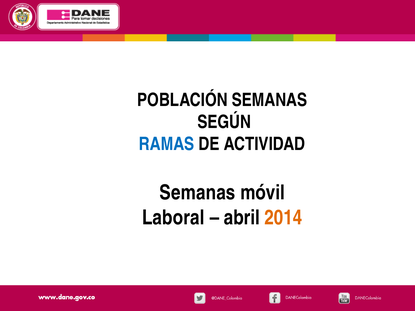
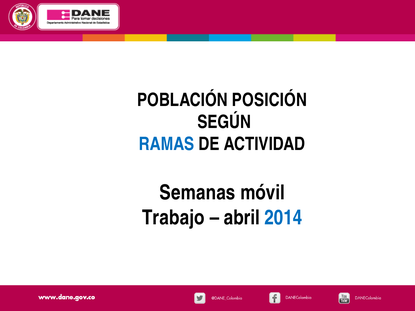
POBLACIÓN SEMANAS: SEMANAS -> POSICIÓN
Laboral: Laboral -> Trabajo
2014 colour: orange -> blue
